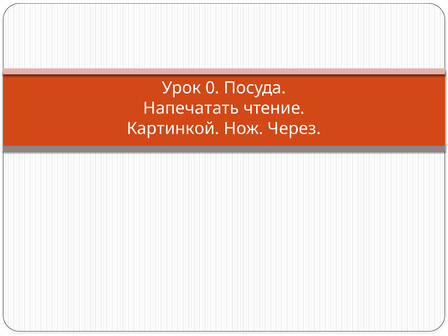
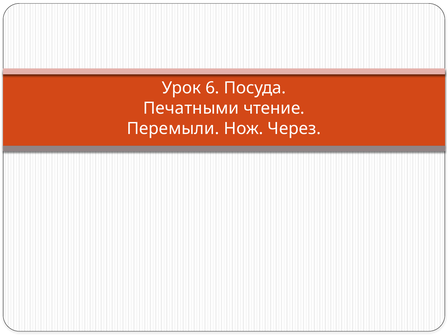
0: 0 -> 6
Напечатать: Напечатать -> Печатными
Картинкой: Картинкой -> Перемыли
